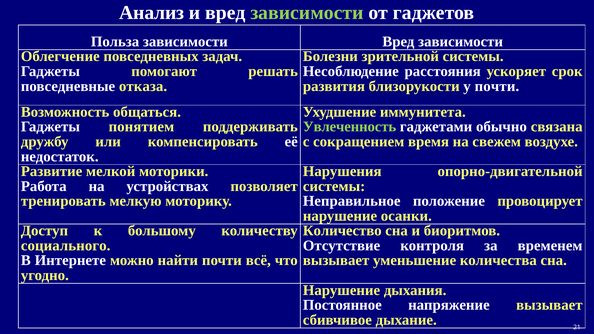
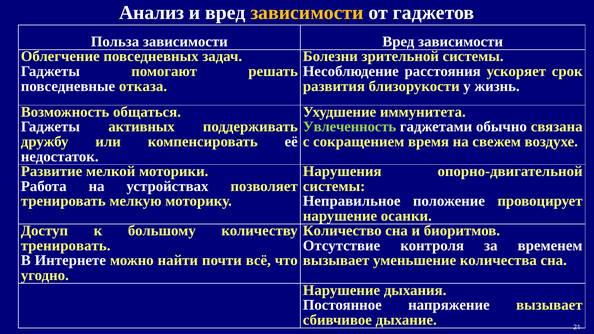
зависимости at (307, 13) colour: light green -> yellow
у почти: почти -> жизнь
понятием: понятием -> активных
социального at (66, 246): социального -> тренировать
